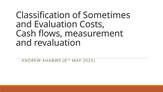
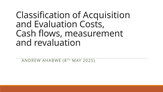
Sometimes: Sometimes -> Acquisition
